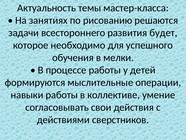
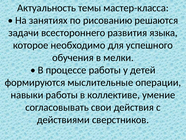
будет: будет -> языка
